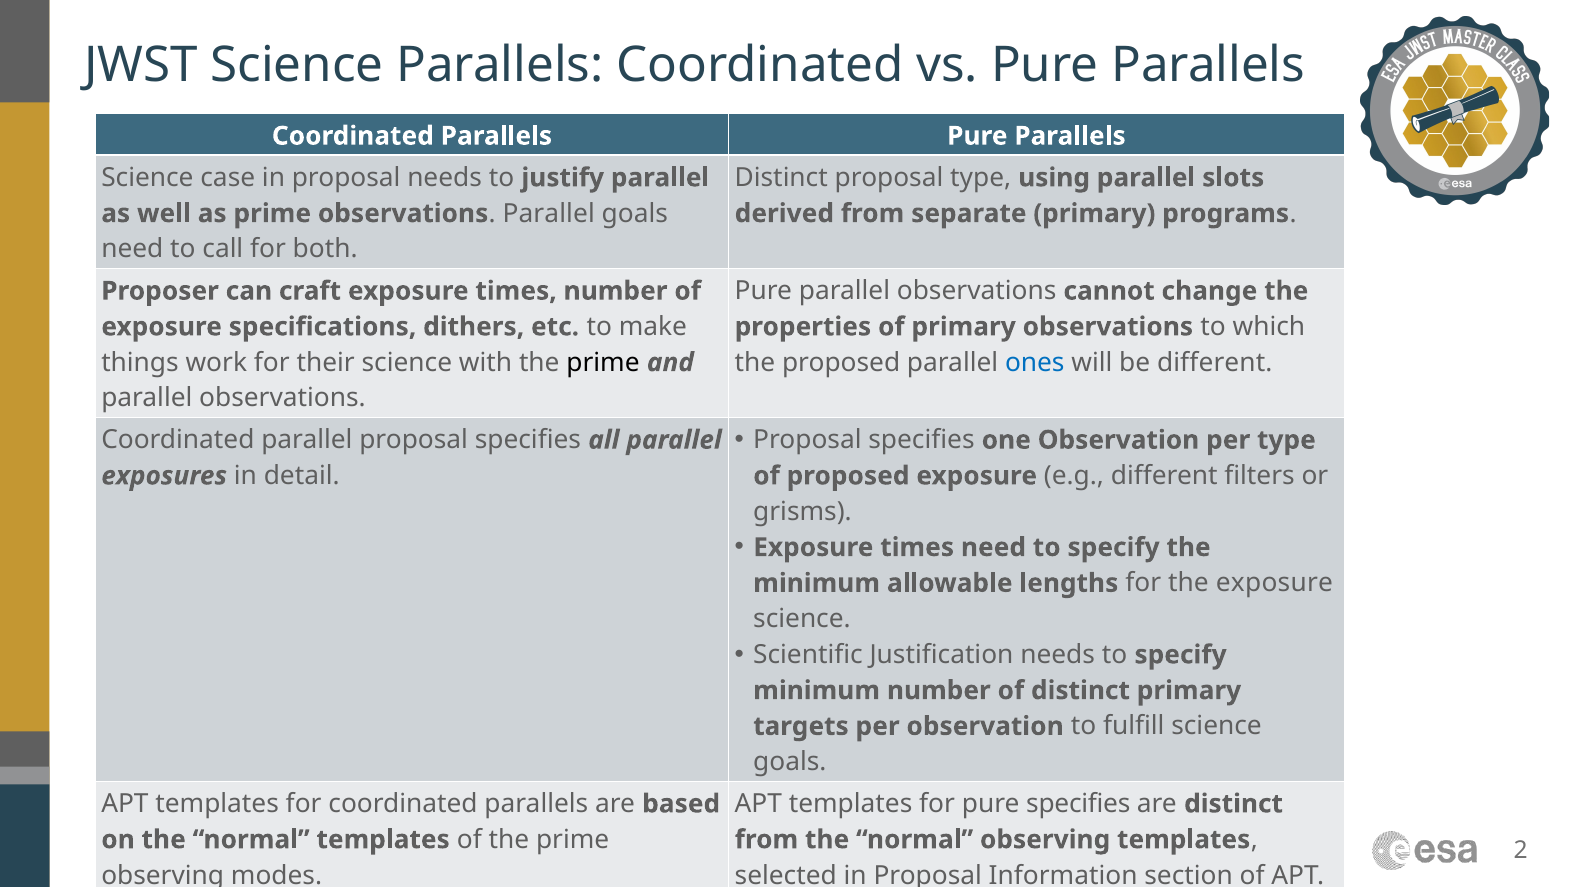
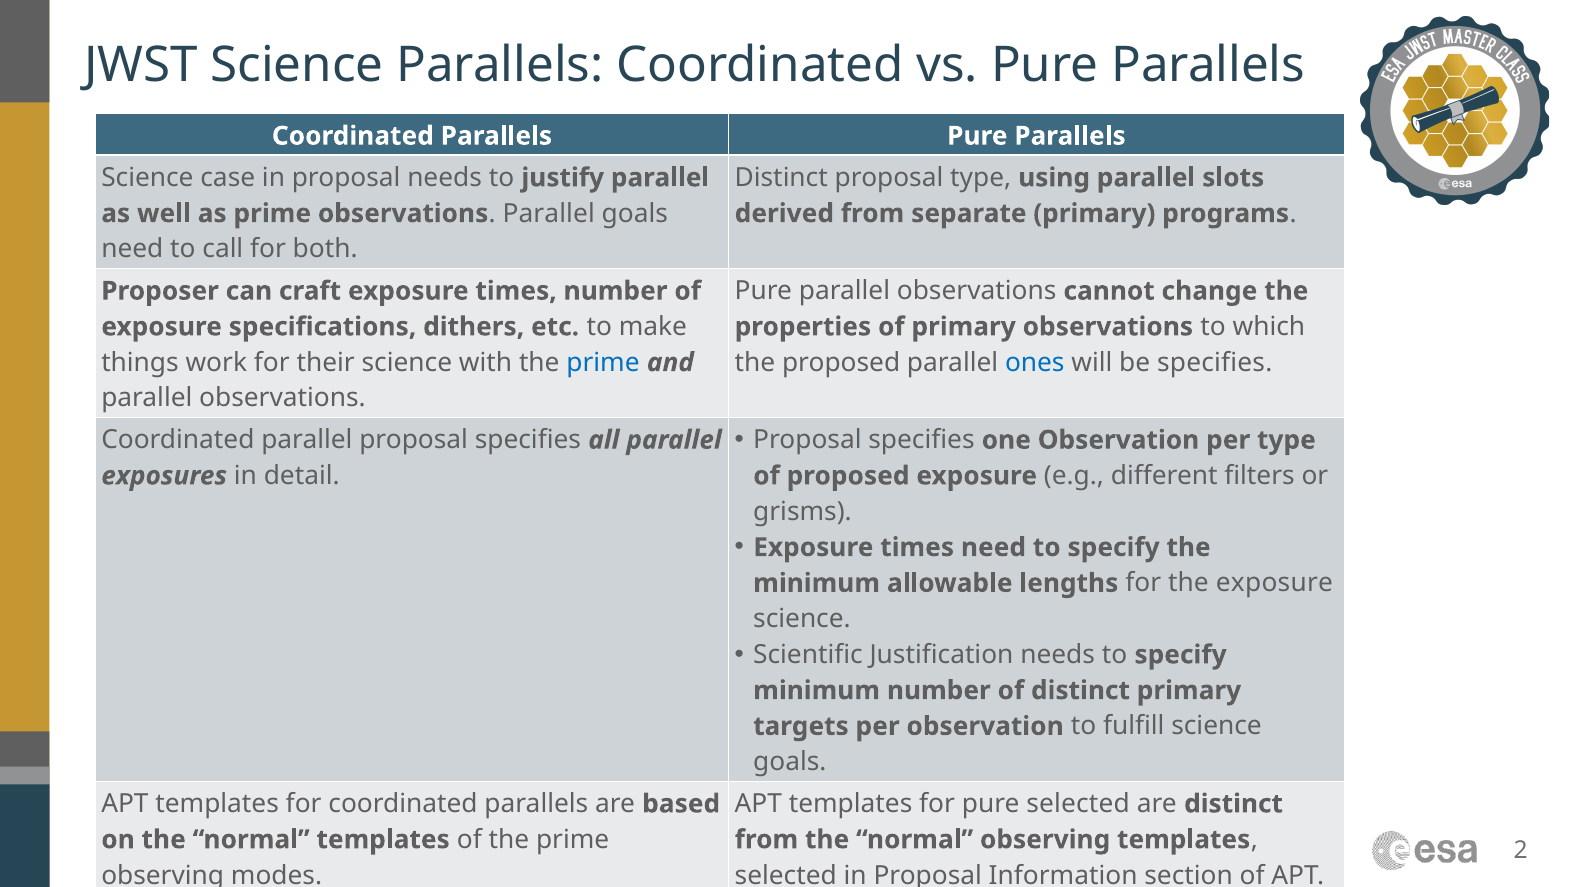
prime at (603, 363) colour: black -> blue
be different: different -> specifies
pure specifies: specifies -> selected
